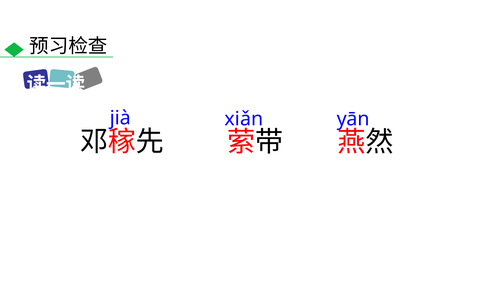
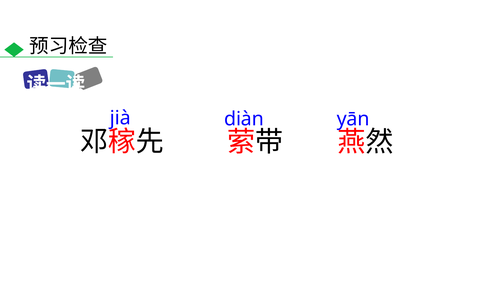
xiǎn: xiǎn -> diàn
